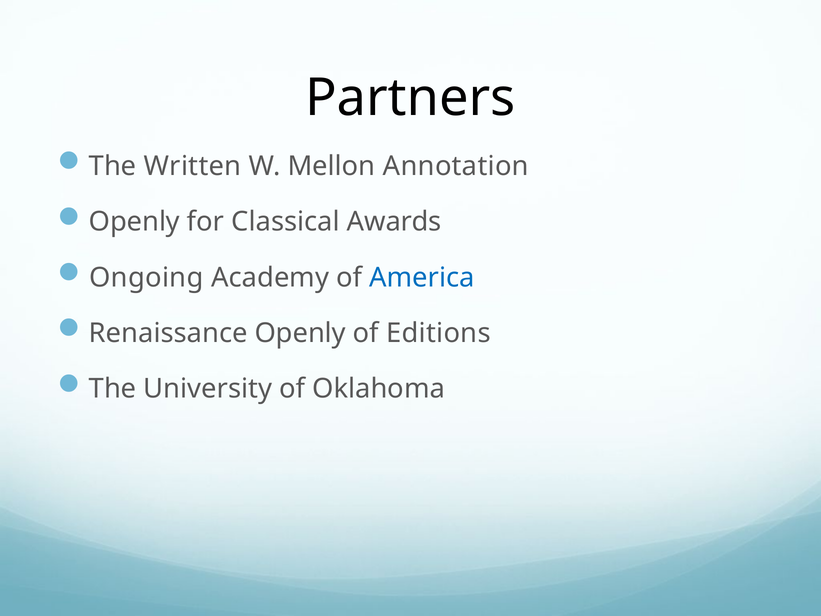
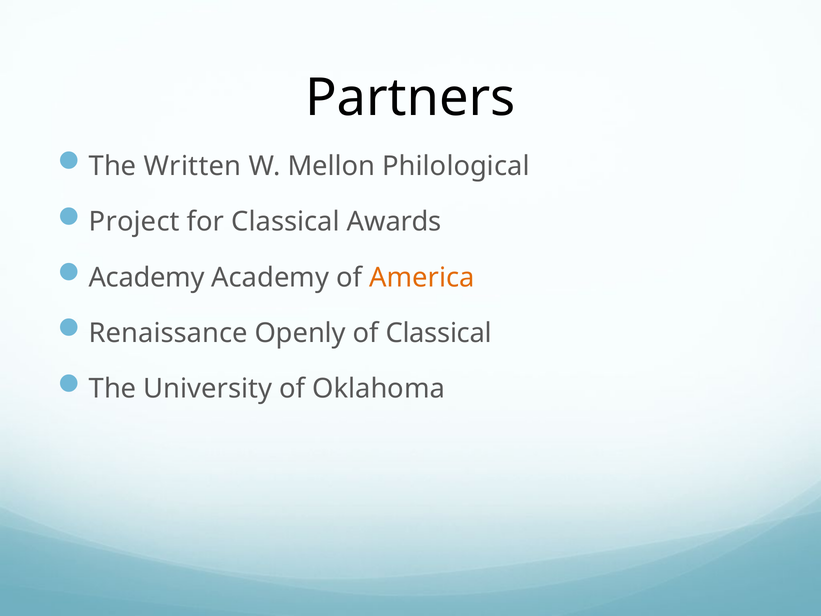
Annotation: Annotation -> Philological
Openly at (134, 222): Openly -> Project
Ongoing at (146, 277): Ongoing -> Academy
America colour: blue -> orange
of Editions: Editions -> Classical
